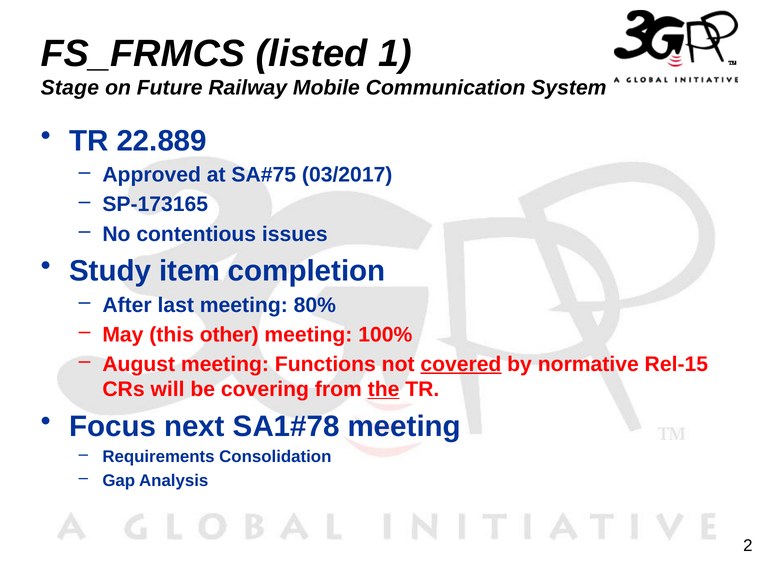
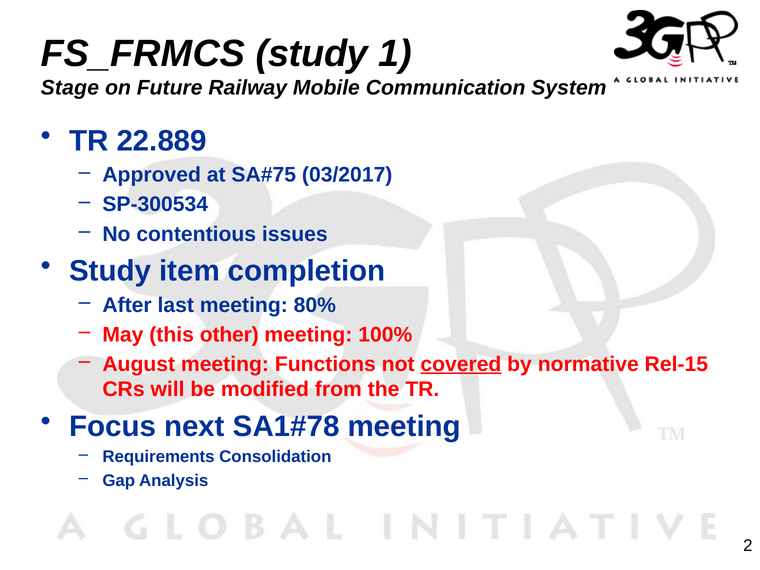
FS_FRMCS listed: listed -> study
SP-173165: SP-173165 -> SP-300534
covering: covering -> modified
the underline: present -> none
